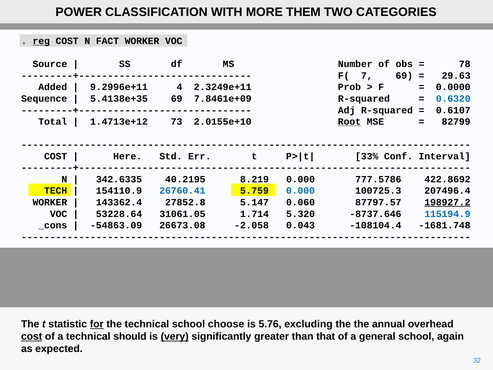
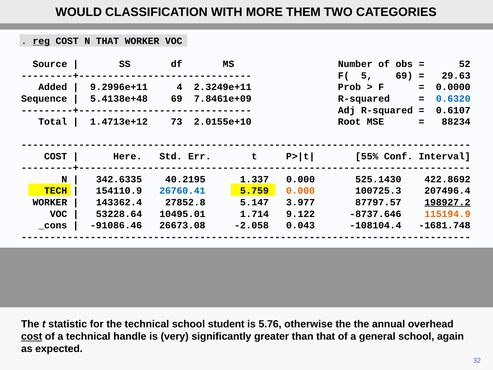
POWER: POWER -> WOULD
N FACT: FACT -> THAT
78: 78 -> 52
7: 7 -> 5
5.4138e+35: 5.4138e+35 -> 5.4138e+48
Root underline: present -> none
82799: 82799 -> 88234
33%: 33% -> 55%
8.219: 8.219 -> 1.337
777.5786: 777.5786 -> 525.1430
0.000 at (300, 191) colour: blue -> orange
0.060: 0.060 -> 3.977
31061.05: 31061.05 -> 10495.01
5.320: 5.320 -> 9.122
115194.9 colour: blue -> orange
-54863.09: -54863.09 -> -91086.46
for underline: present -> none
choose: choose -> student
excluding: excluding -> otherwise
should: should -> handle
very underline: present -> none
